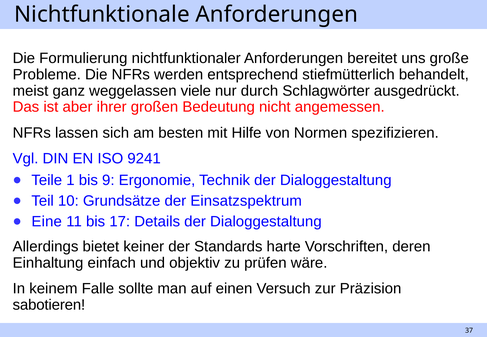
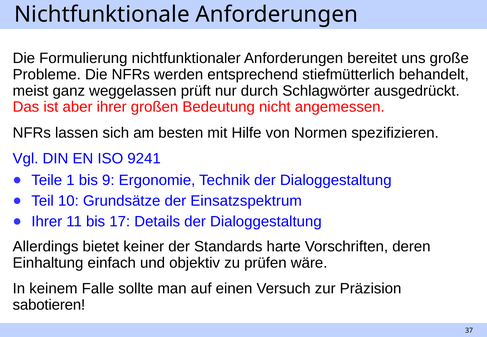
viele: viele -> prüft
Eine at (47, 222): Eine -> Ihrer
